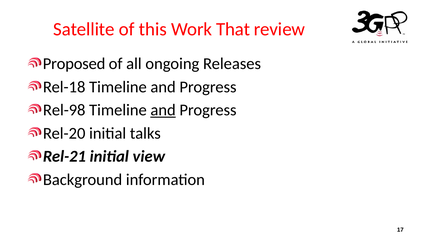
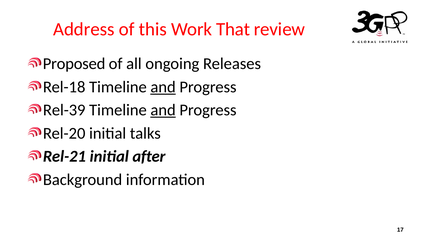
Satellite: Satellite -> Address
and at (163, 87) underline: none -> present
Rel-98: Rel-98 -> Rel-39
view: view -> after
